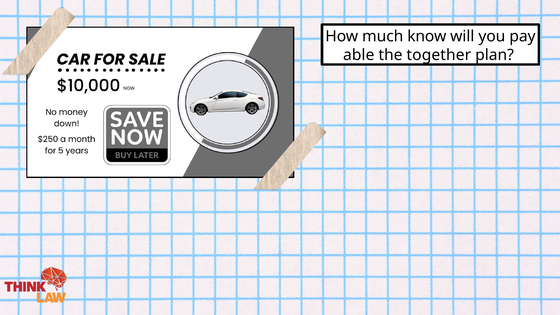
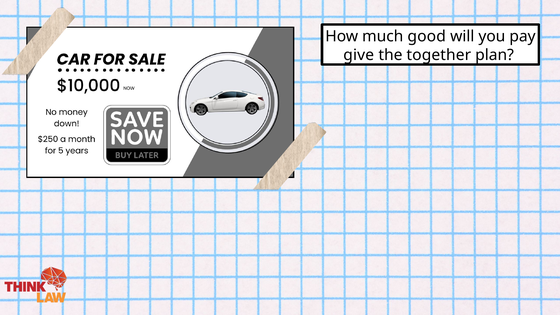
know: know -> good
able: able -> give
